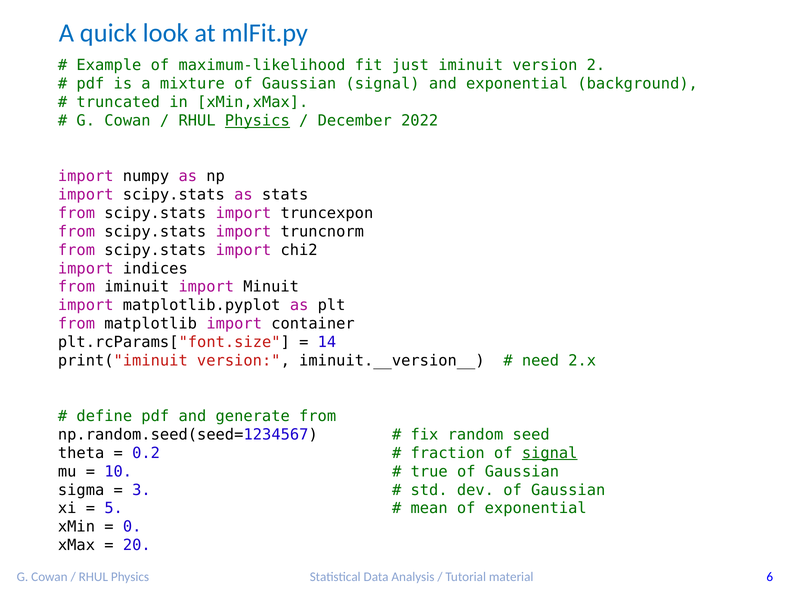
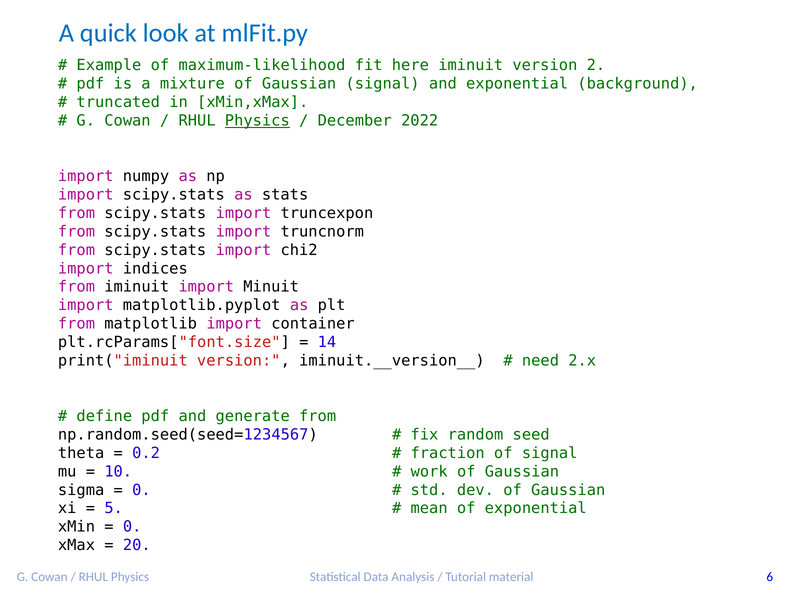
just: just -> here
signal at (550, 453) underline: present -> none
true: true -> work
3 at (141, 490): 3 -> 0
